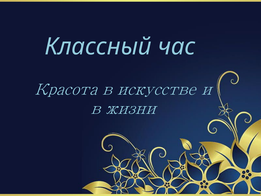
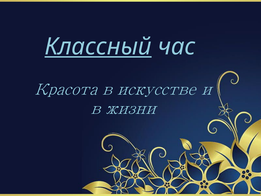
Классный underline: none -> present
